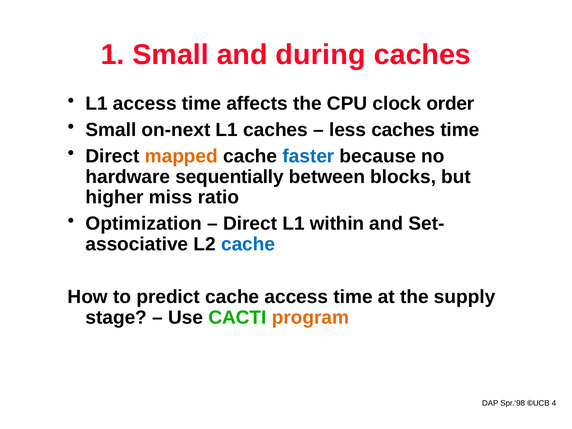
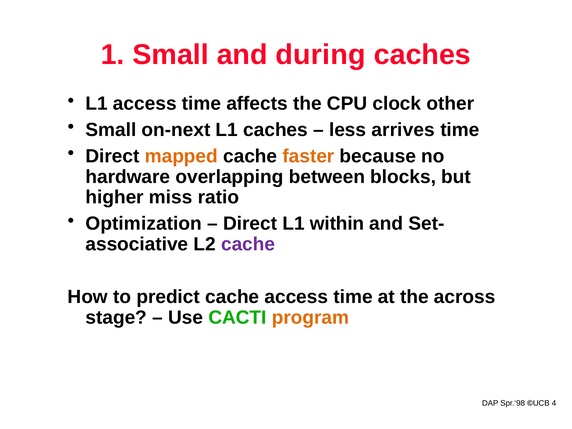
order: order -> other
less caches: caches -> arrives
faster colour: blue -> orange
sequentially: sequentially -> overlapping
cache at (248, 244) colour: blue -> purple
supply: supply -> across
